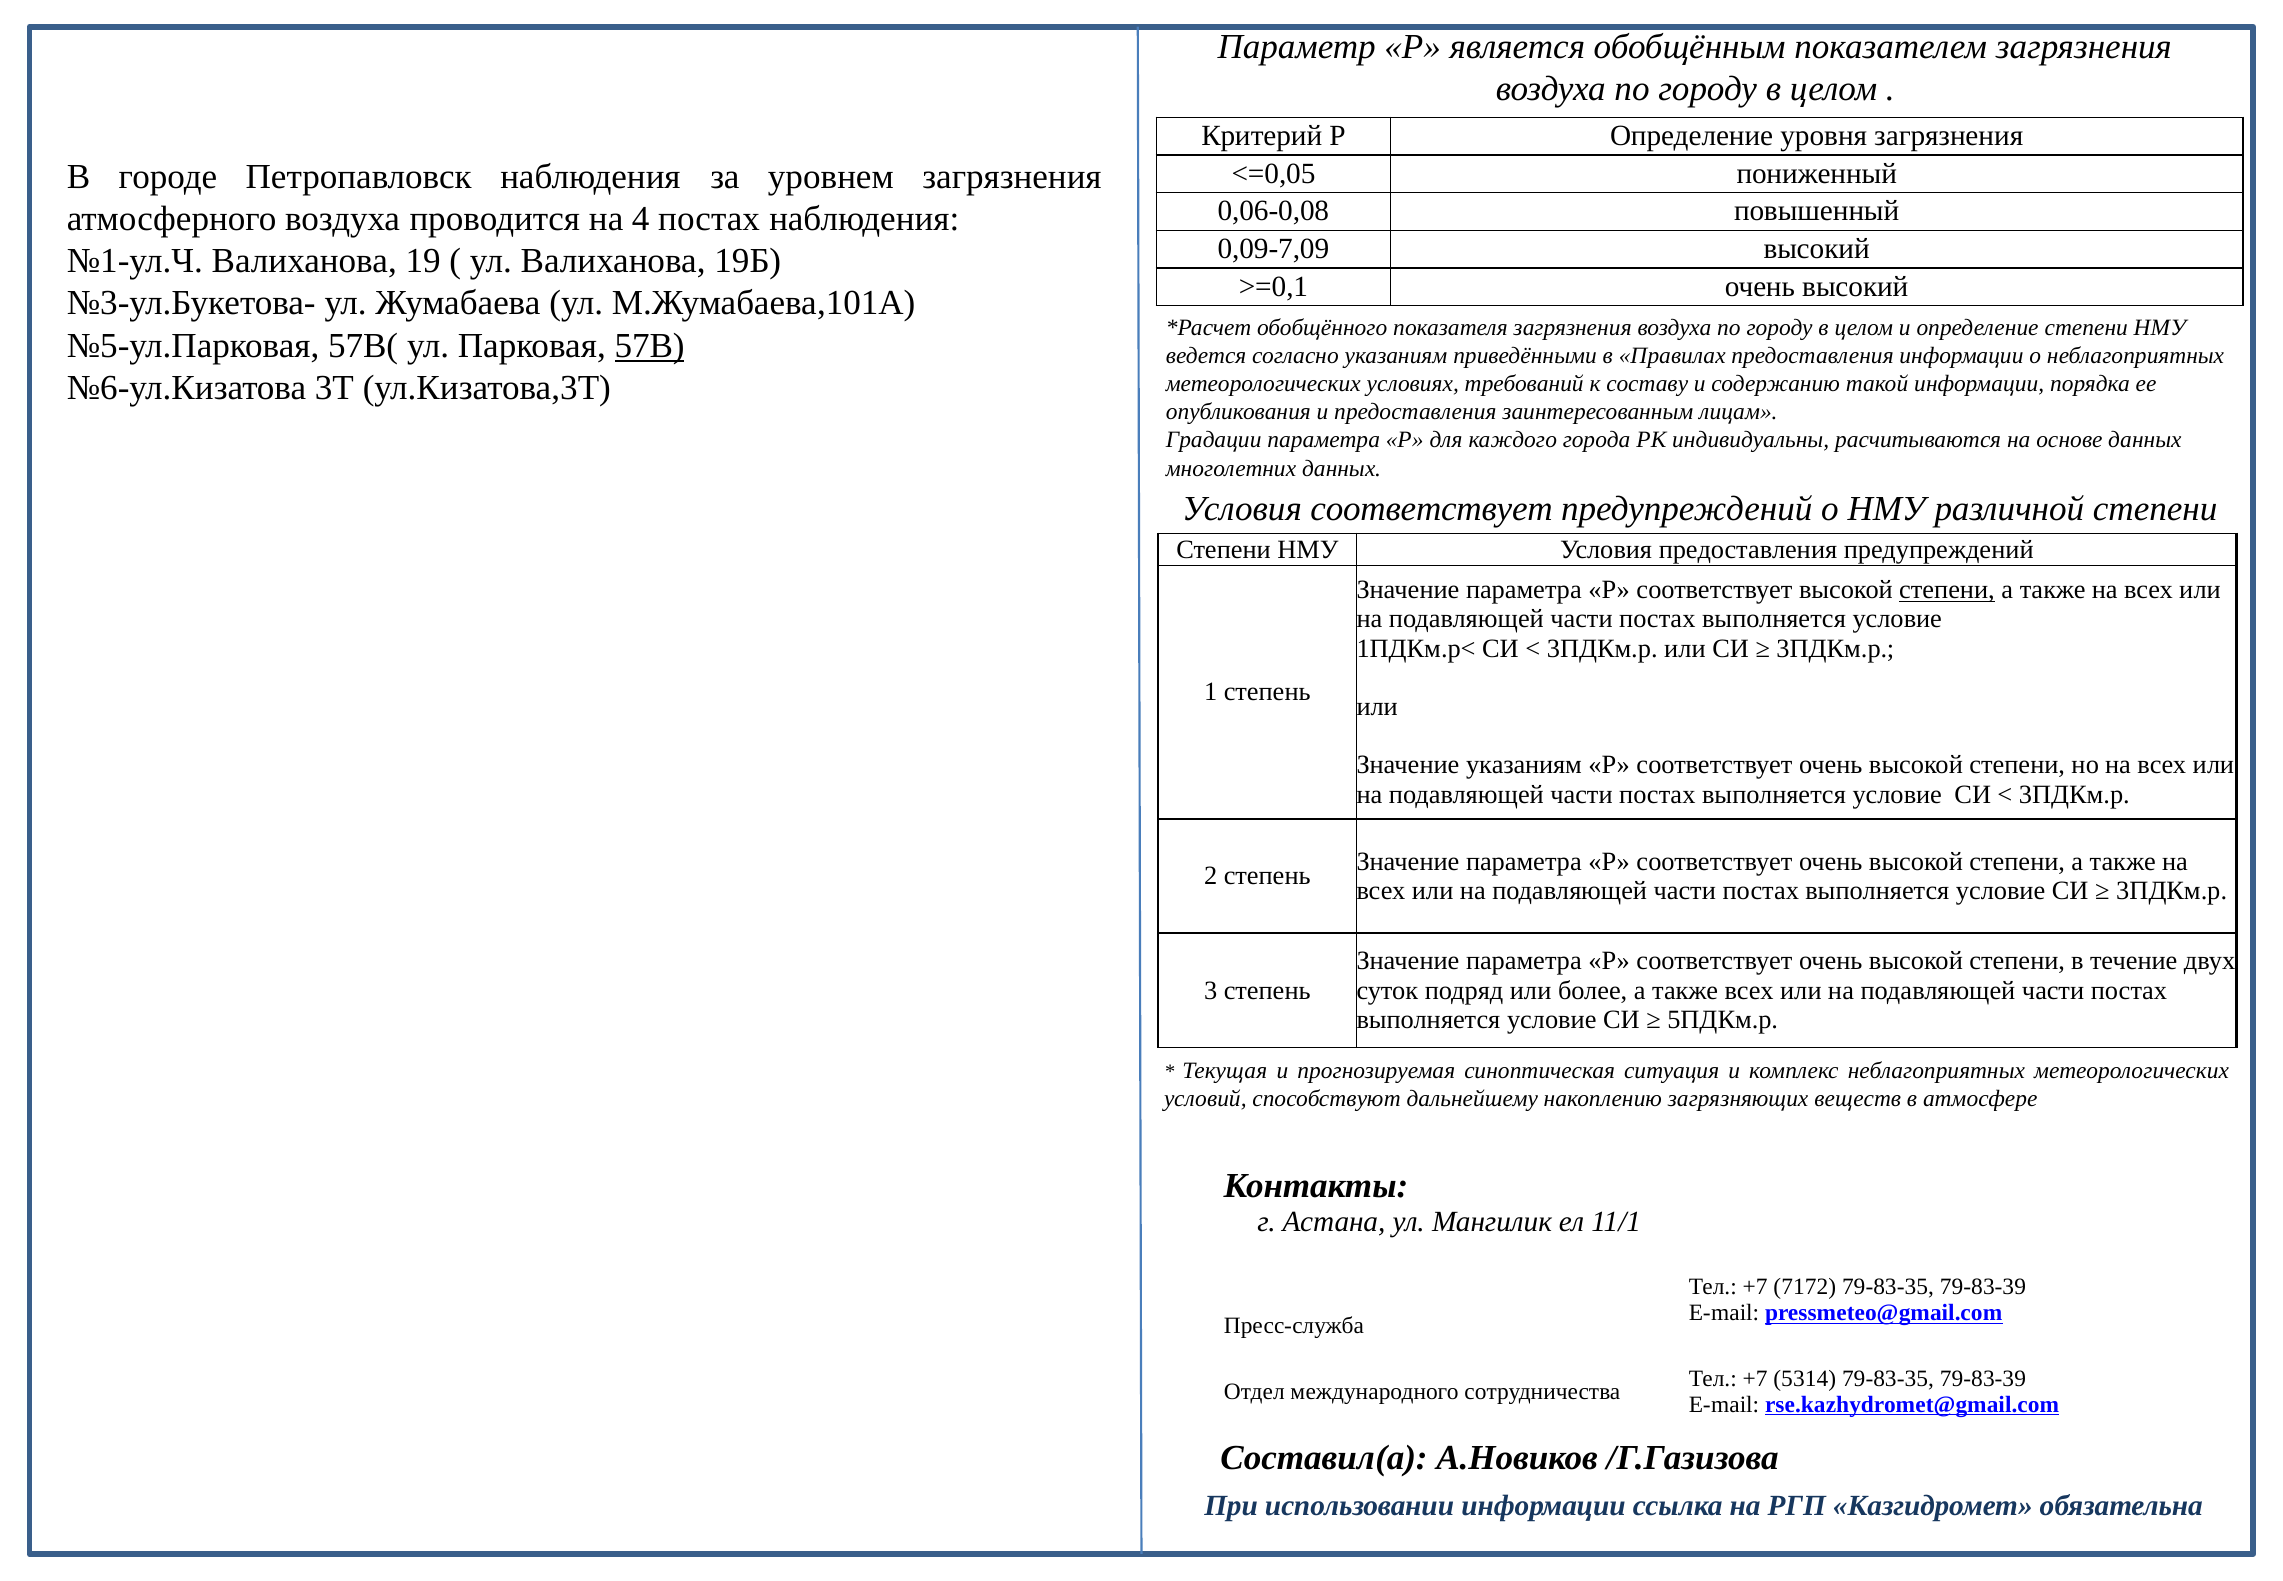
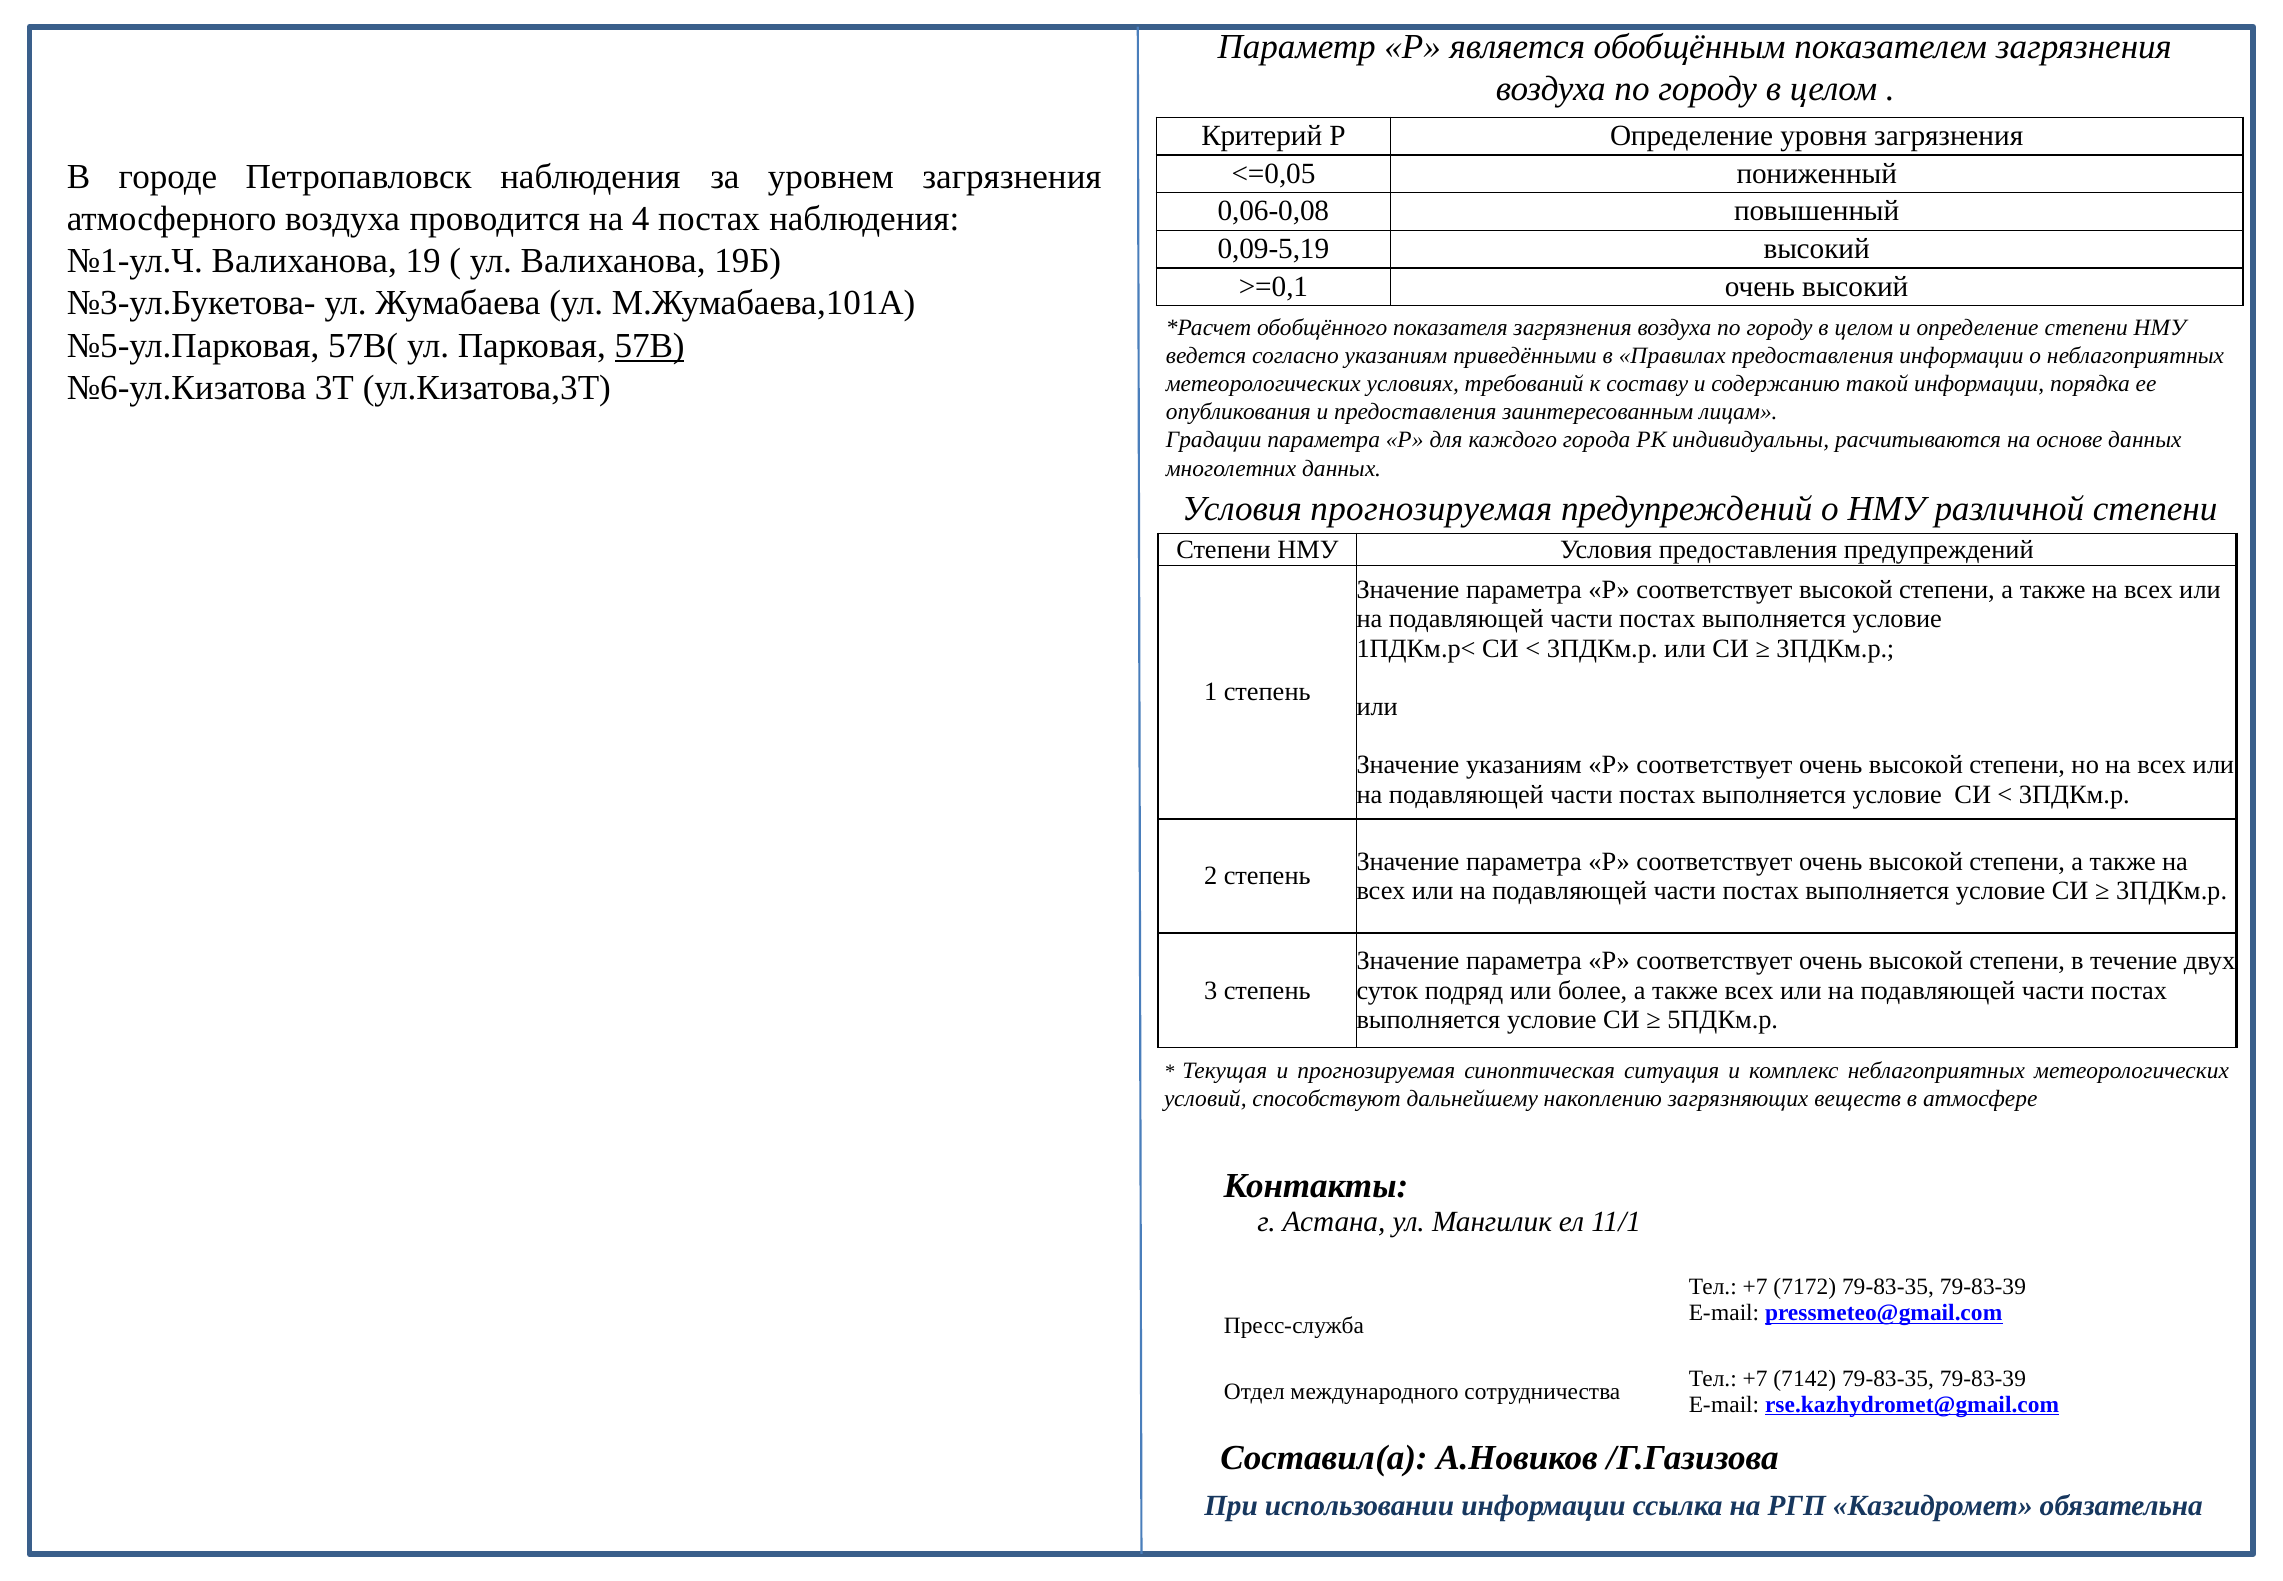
0,09-7,09: 0,09-7,09 -> 0,09-5,19
Условия соответствует: соответствует -> прогнозируемая
степени at (1947, 590) underline: present -> none
5314: 5314 -> 7142
